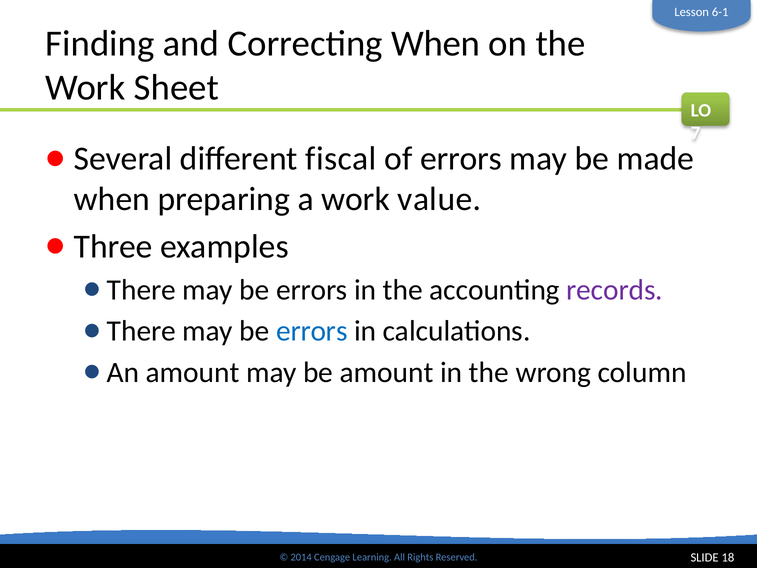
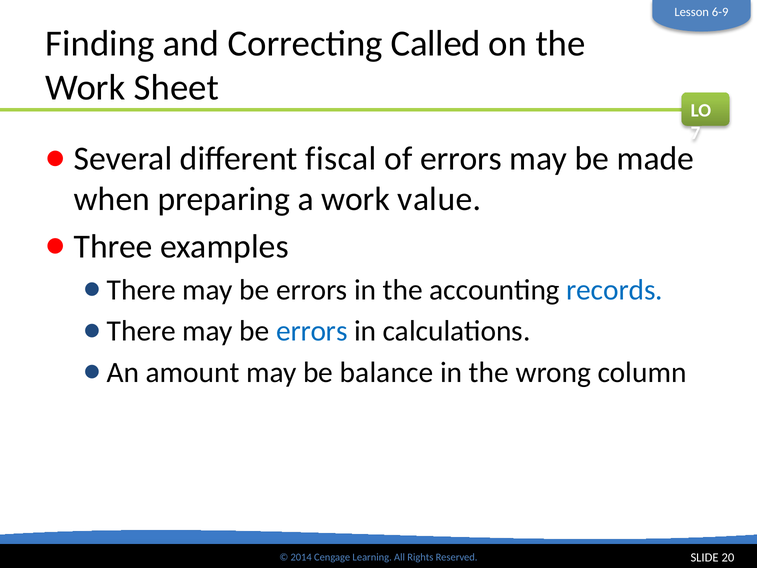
6-1: 6-1 -> 6-9
Correcting When: When -> Called
records colour: purple -> blue
be amount: amount -> balance
18: 18 -> 20
